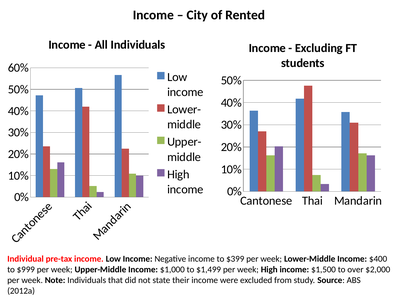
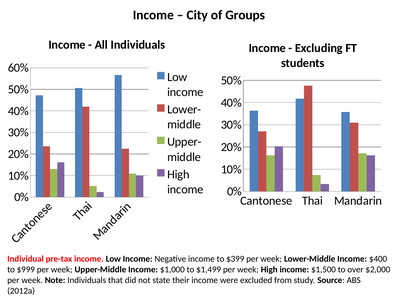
Rented: Rented -> Groups
